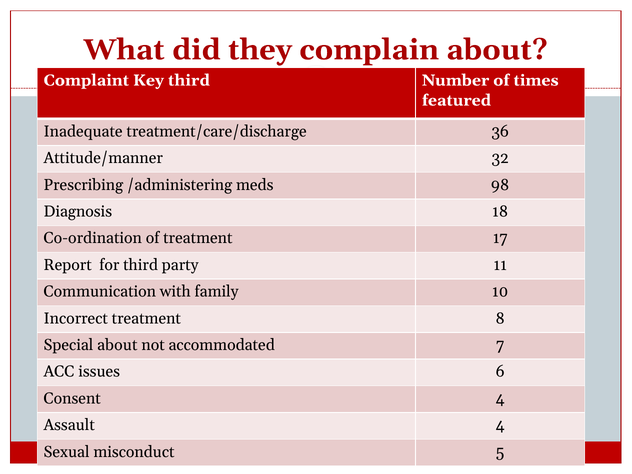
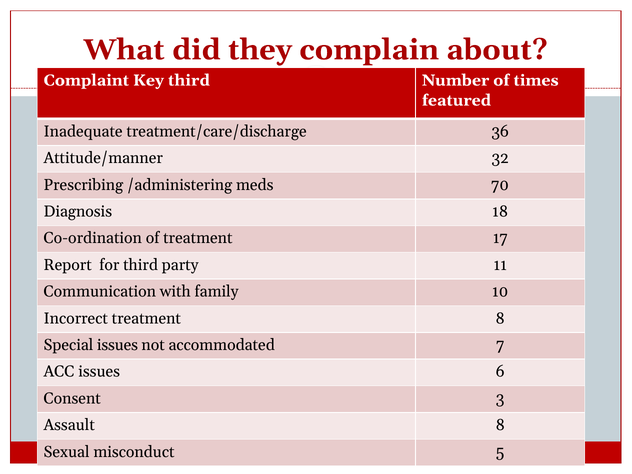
98: 98 -> 70
Special about: about -> issues
Consent 4: 4 -> 3
Assault 4: 4 -> 8
